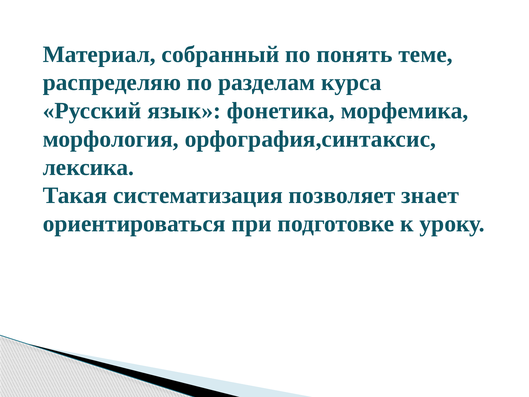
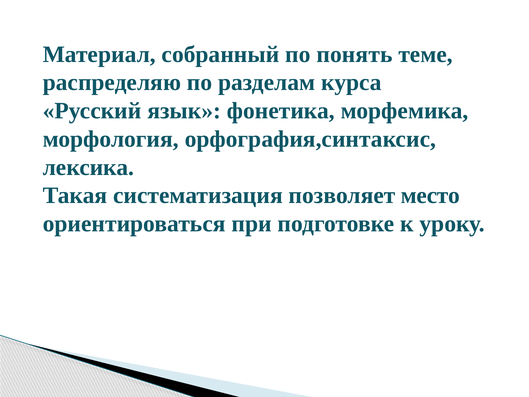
знает: знает -> место
